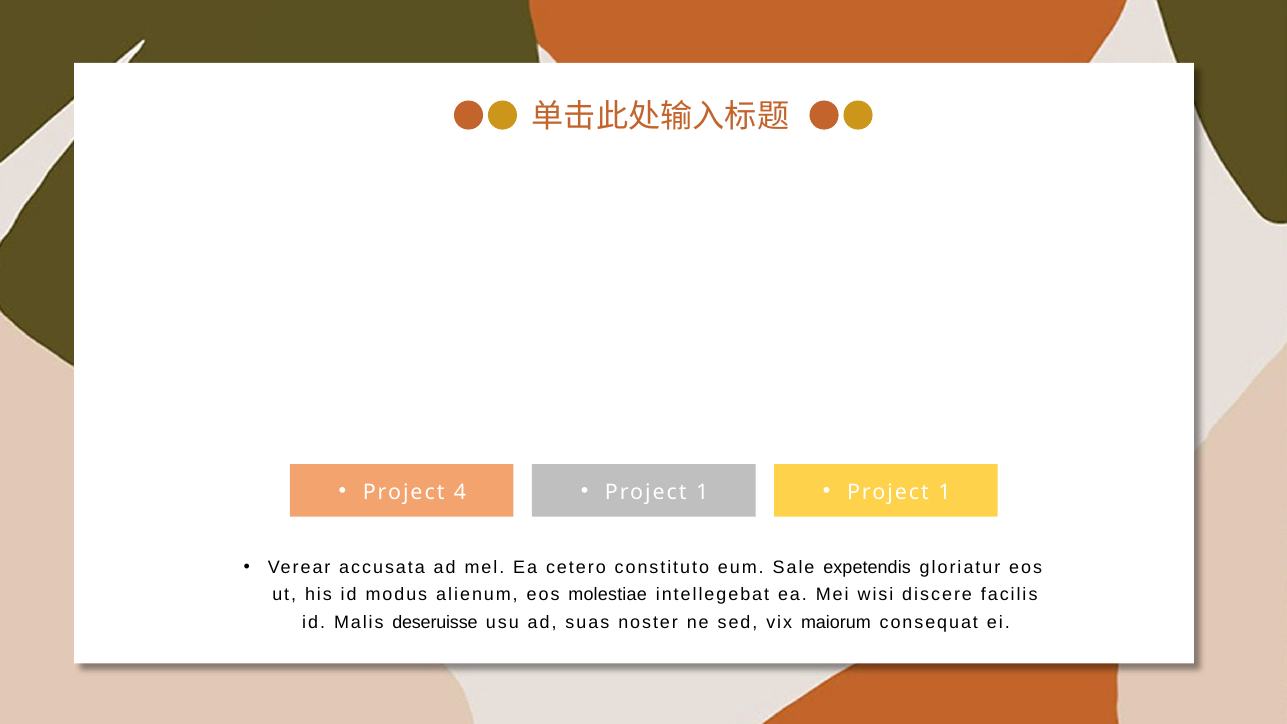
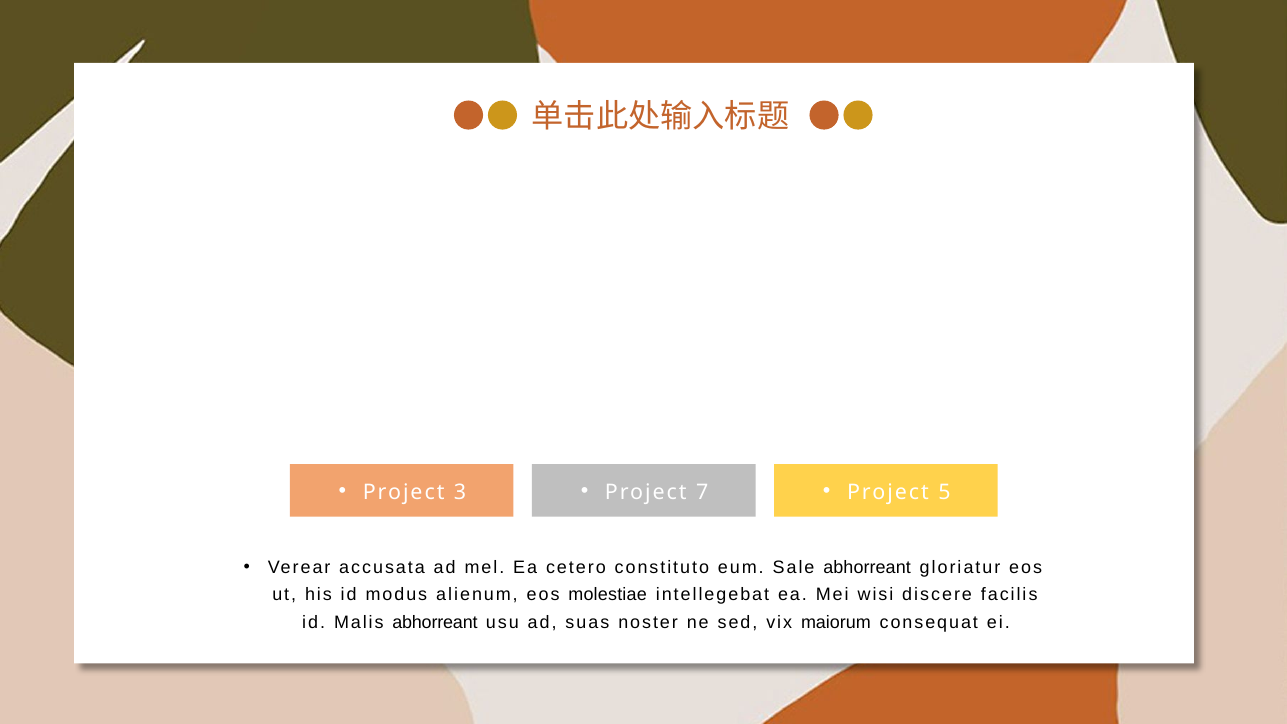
4: 4 -> 3
1 at (702, 492): 1 -> 7
1 at (944, 492): 1 -> 5
Sale expetendis: expetendis -> abhorreant
Malis deseruisse: deseruisse -> abhorreant
